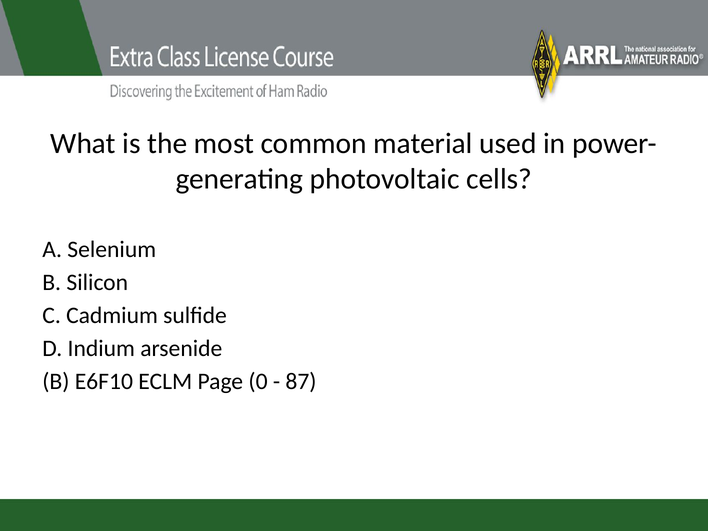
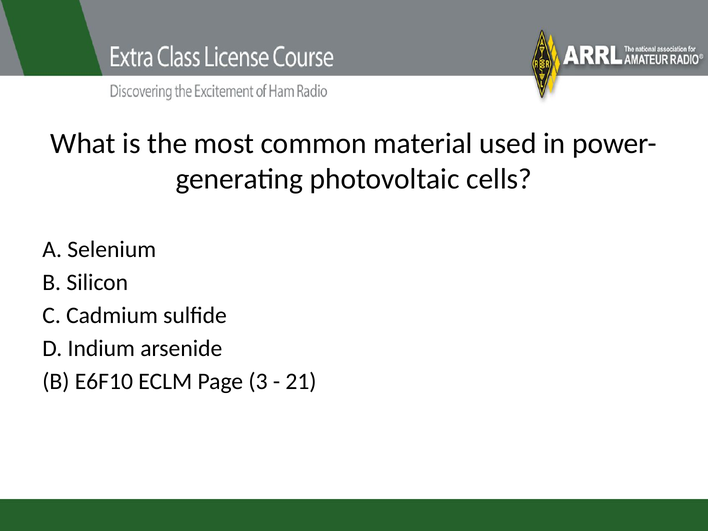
0: 0 -> 3
87: 87 -> 21
